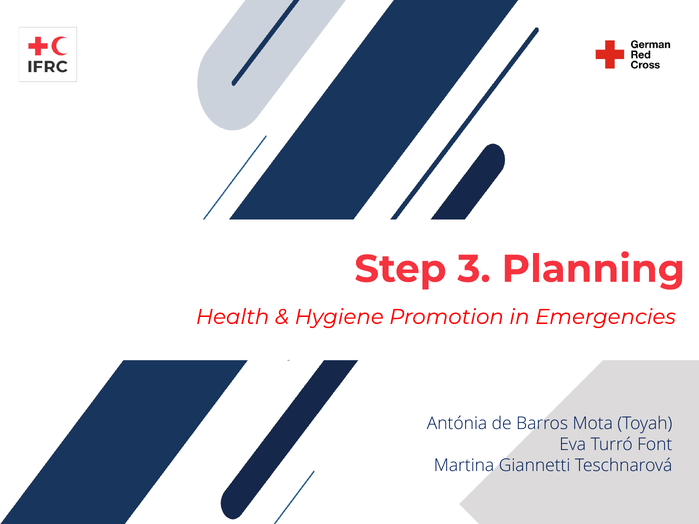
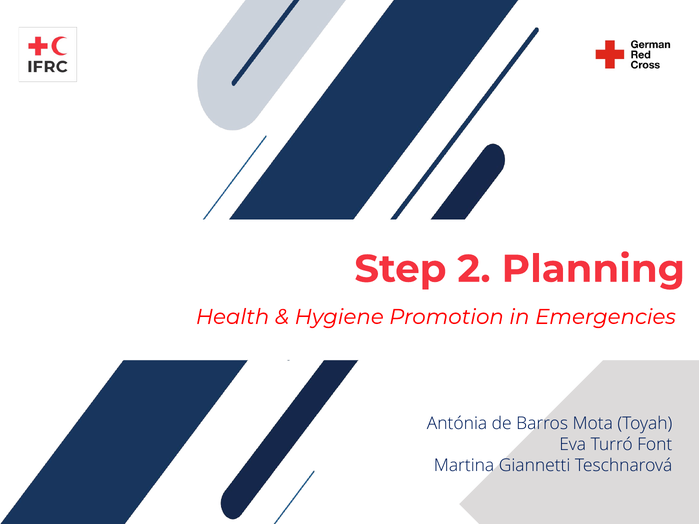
3: 3 -> 2
